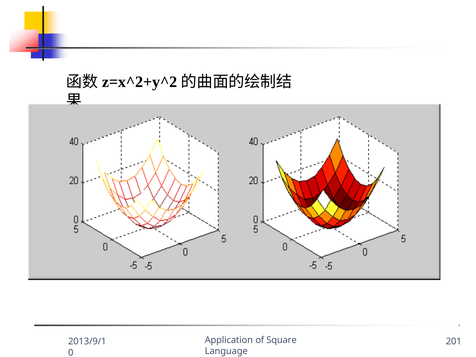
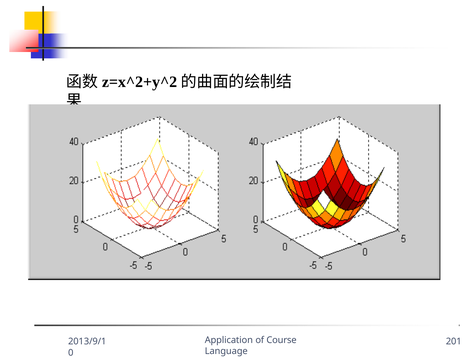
Square: Square -> Course
